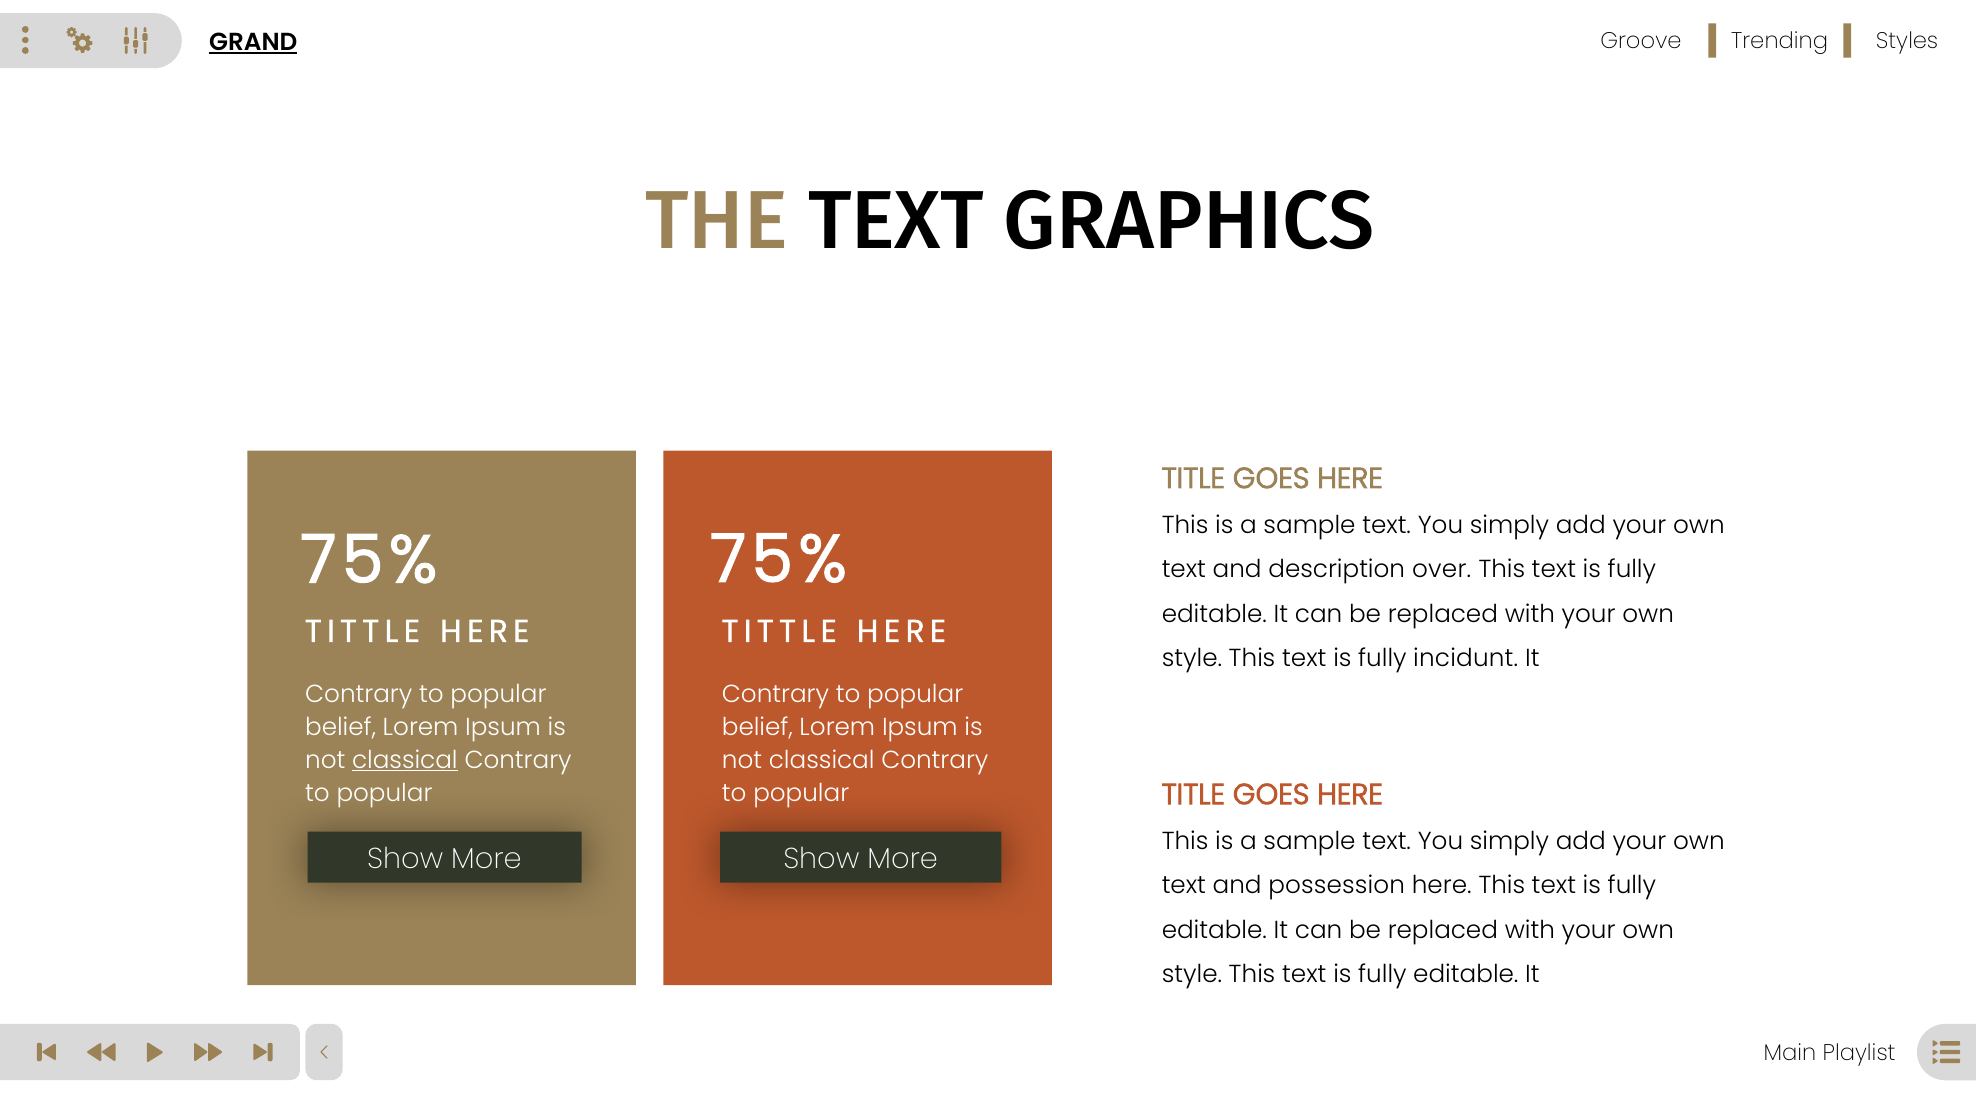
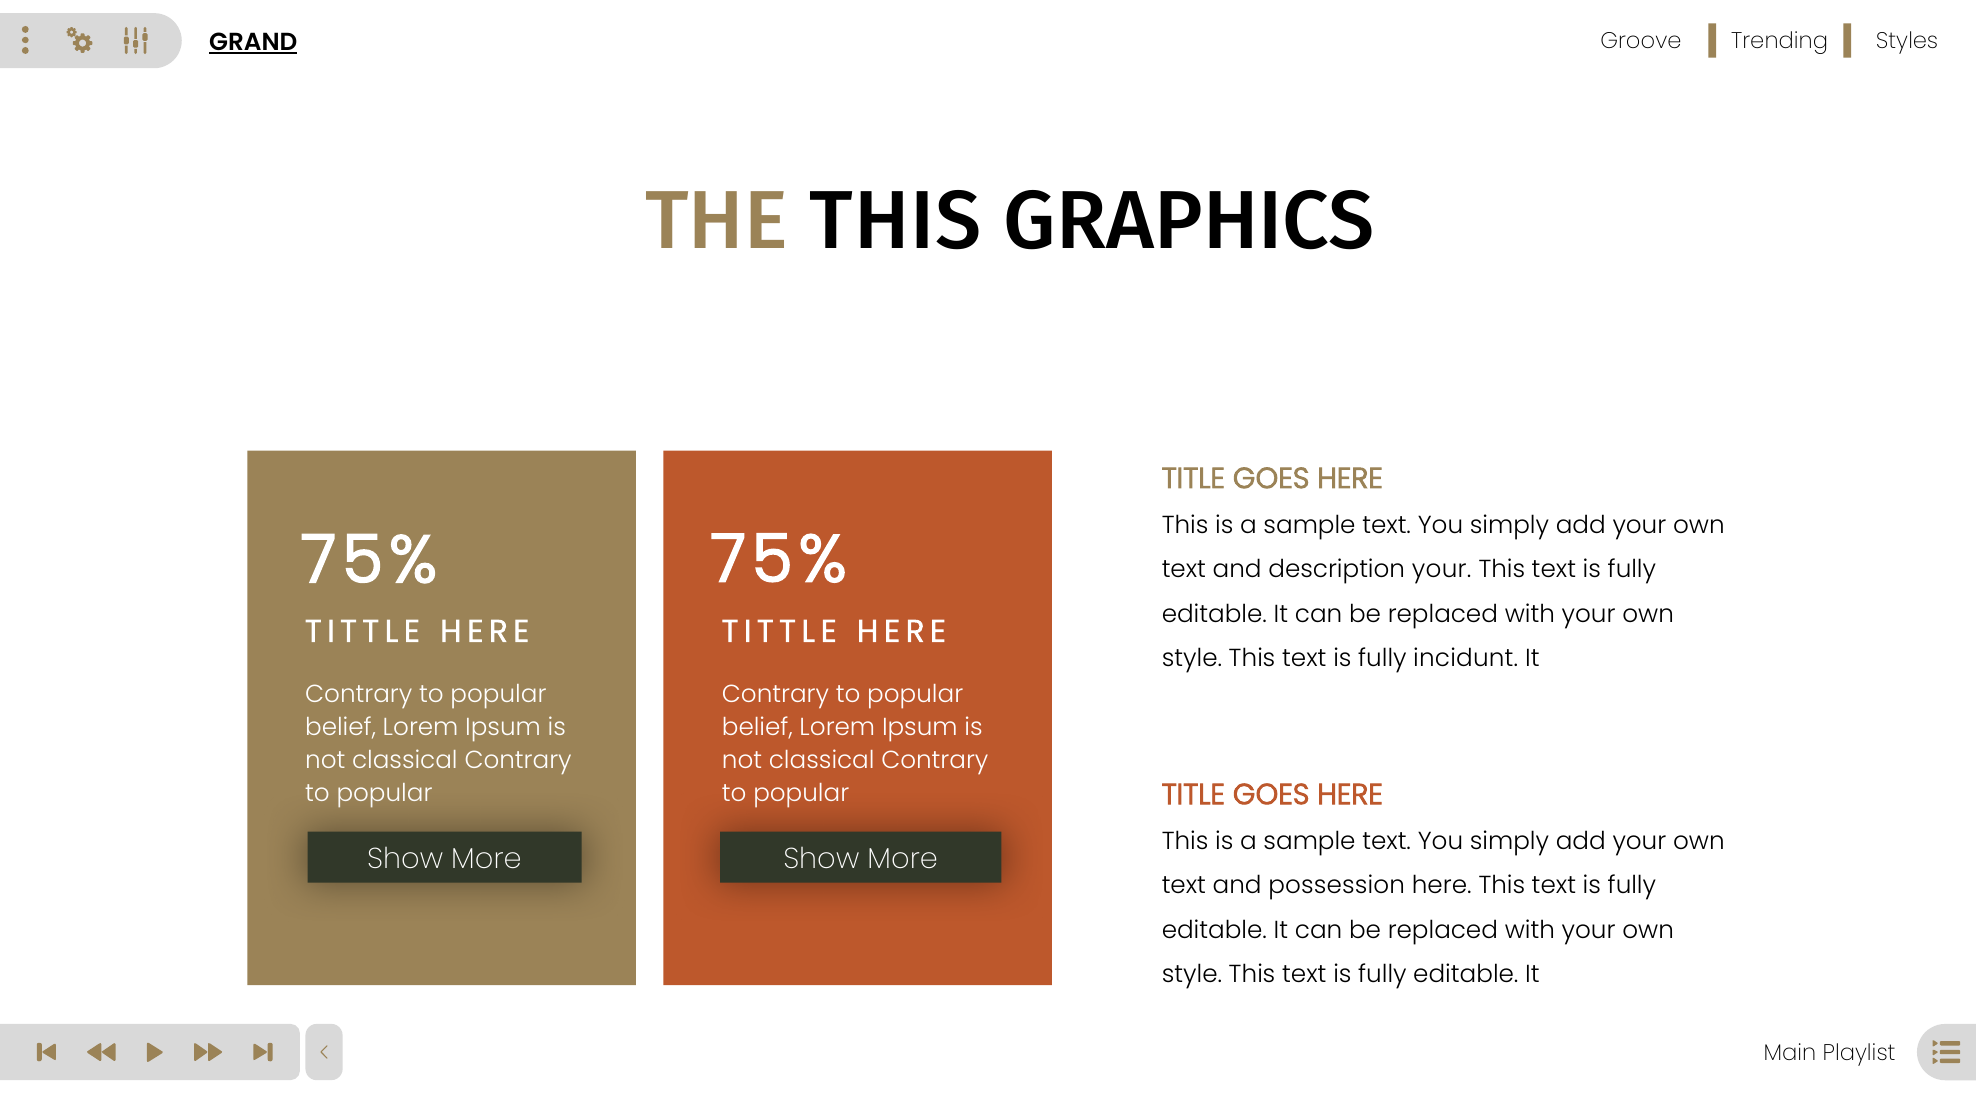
THE TEXT: TEXT -> THIS
description over: over -> your
classical at (405, 760) underline: present -> none
